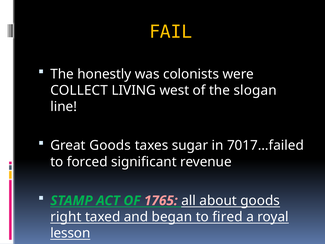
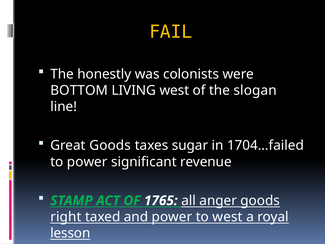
COLLECT: COLLECT -> BOTTOM
7017…failed: 7017…failed -> 1704…failed
to forced: forced -> power
1765 colour: pink -> white
about: about -> anger
and began: began -> power
to fired: fired -> west
